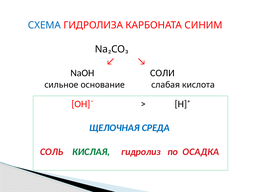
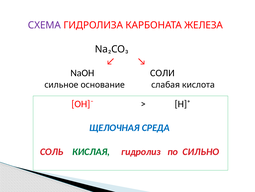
СХЕМА colour: blue -> purple
СИНИМ: СИНИМ -> ЖЕЛЕЗА
ОСАДКА: ОСАДКА -> СИЛЬНО
